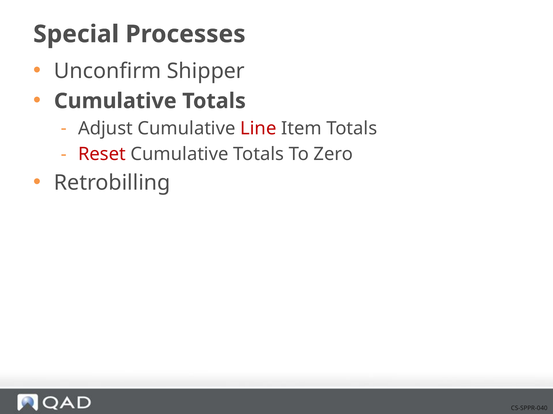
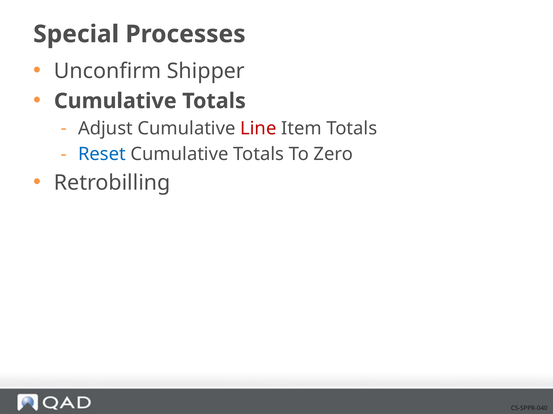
Reset colour: red -> blue
